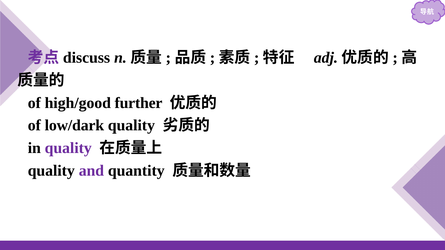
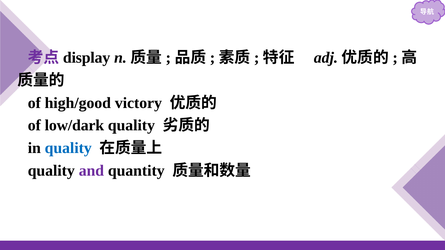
discuss: discuss -> display
further: further -> victory
quality at (68, 148) colour: purple -> blue
